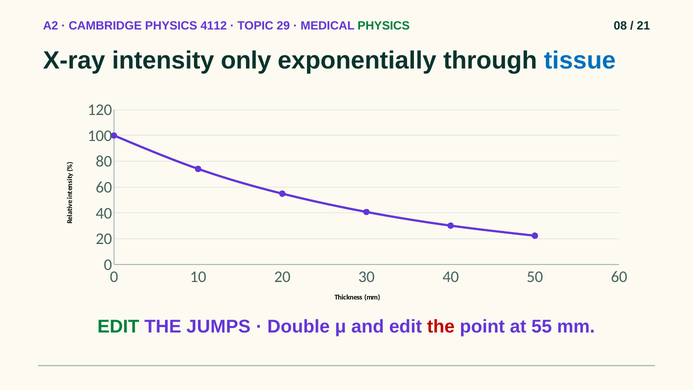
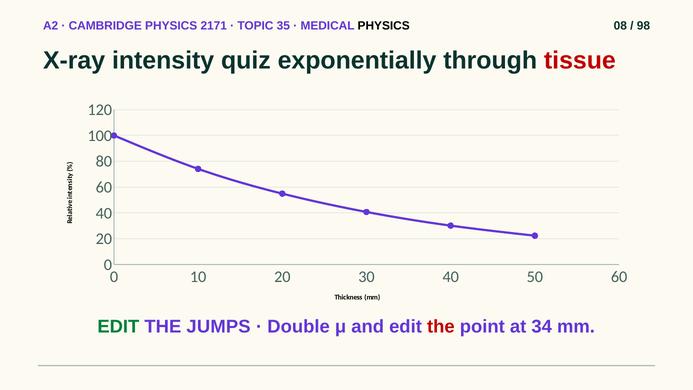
4112: 4112 -> 2171
29: 29 -> 35
PHYSICS at (384, 26) colour: green -> black
21: 21 -> 98
only: only -> quiz
tissue colour: blue -> red
55: 55 -> 34
